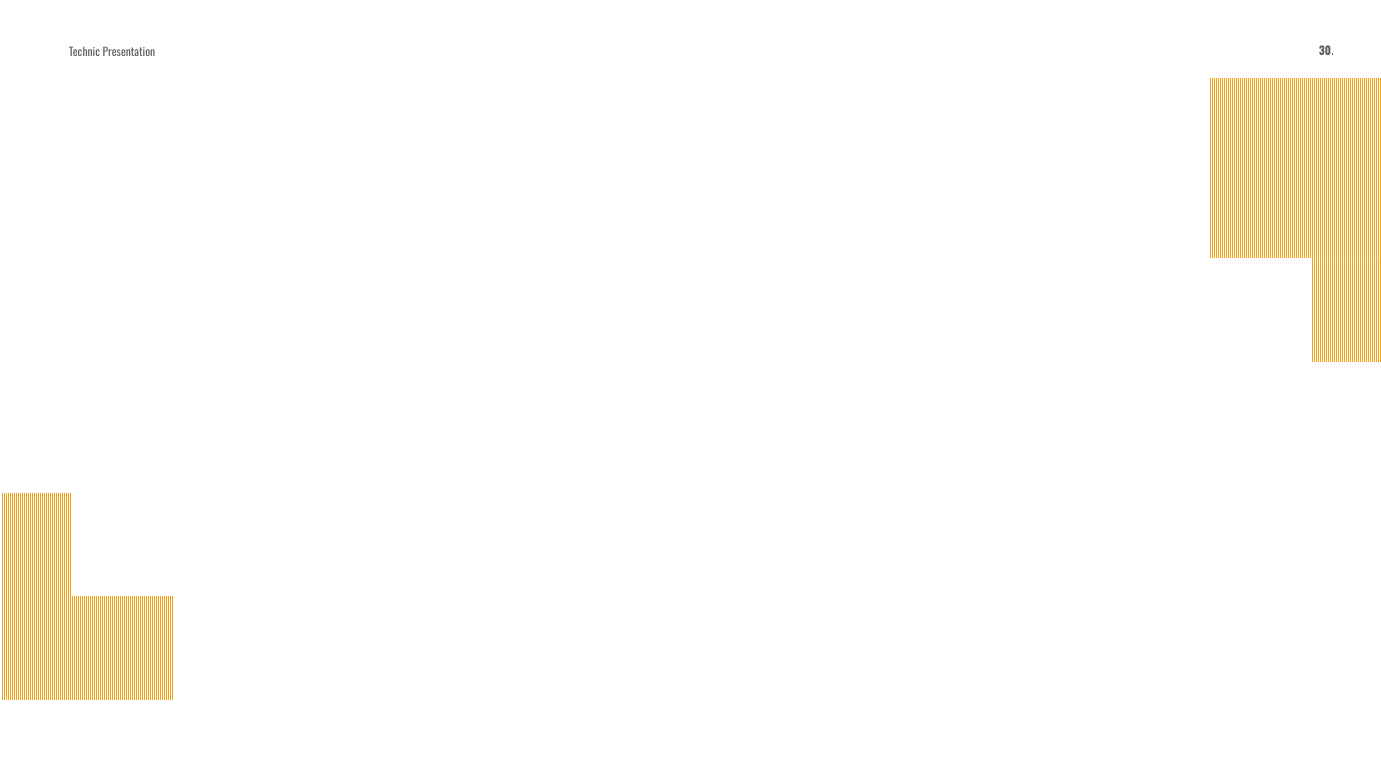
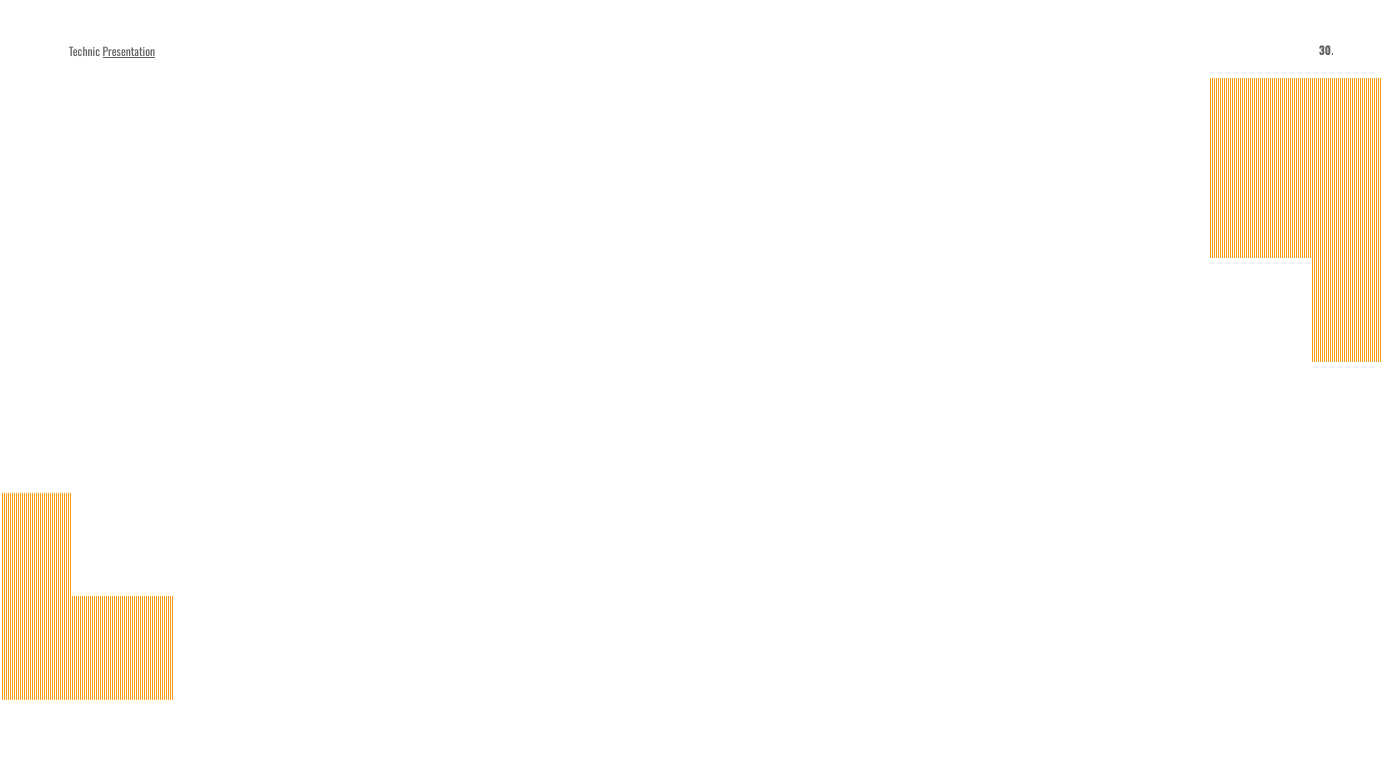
Presentation underline: none -> present
